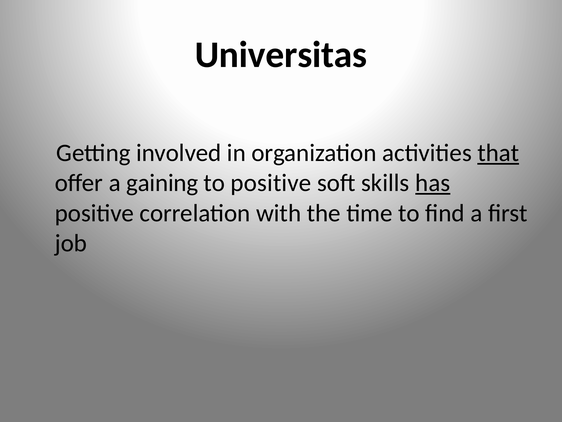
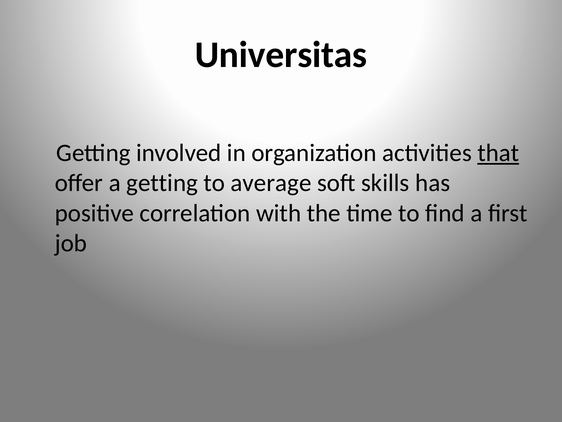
a gaining: gaining -> getting
to positive: positive -> average
has underline: present -> none
